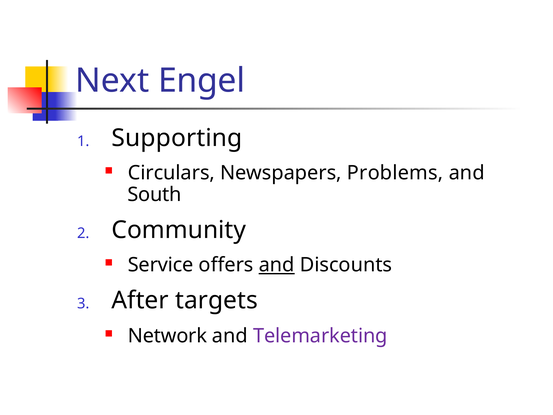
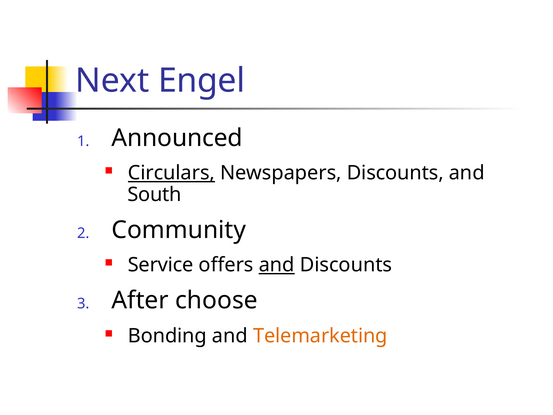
Supporting: Supporting -> Announced
Circulars underline: none -> present
Newspapers Problems: Problems -> Discounts
targets: targets -> choose
Network: Network -> Bonding
Telemarketing colour: purple -> orange
